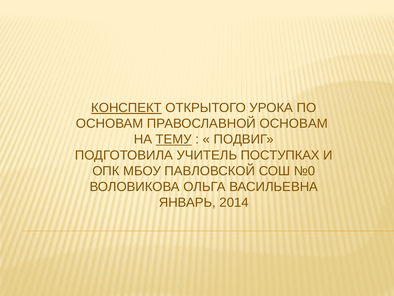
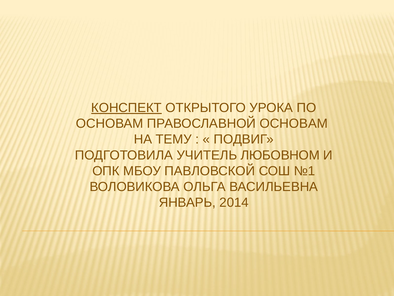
ТЕМУ underline: present -> none
ПОСТУПКАХ: ПОСТУПКАХ -> ЛЮБОВНОМ
№0: №0 -> №1
